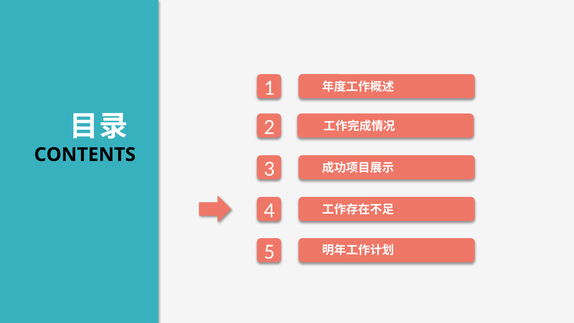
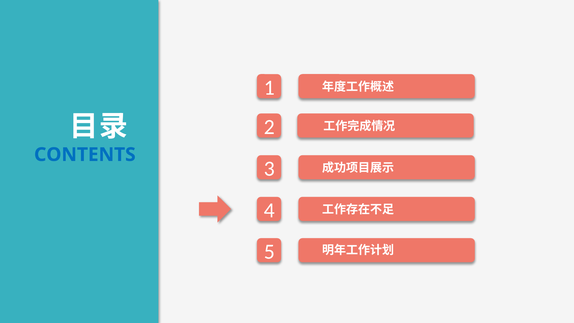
CONTENTS colour: black -> blue
